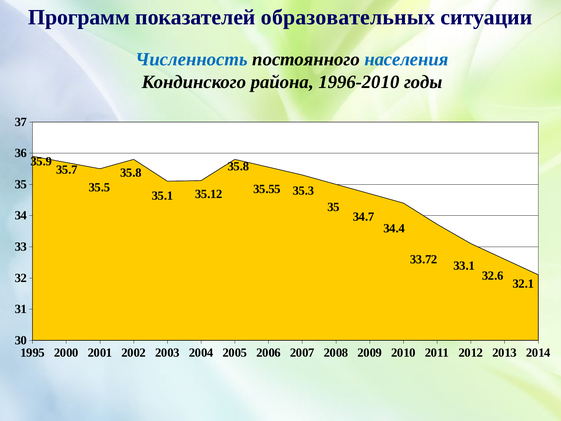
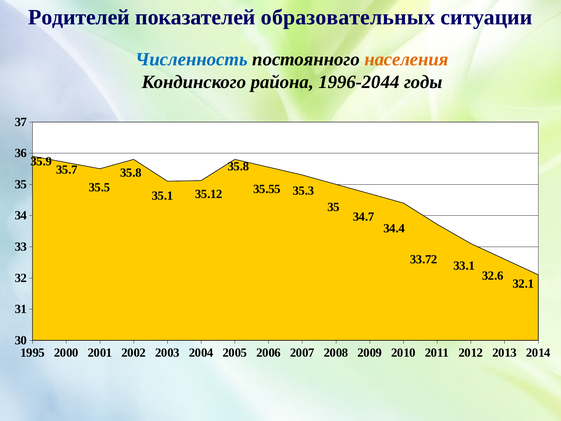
Программ: Программ -> Родителей
населения colour: blue -> orange
1996-2010: 1996-2010 -> 1996-2044
